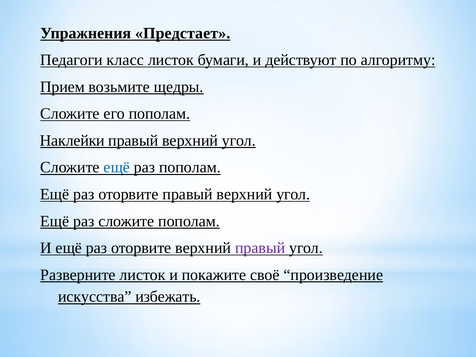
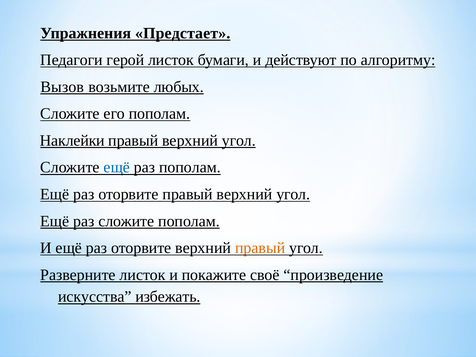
класс: класс -> герой
Прием: Прием -> Вызов
щедры: щедры -> любых
правый at (260, 248) colour: purple -> orange
